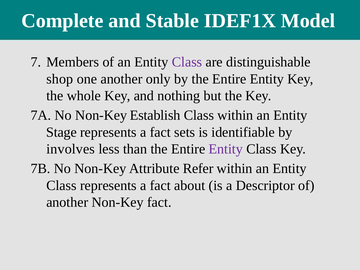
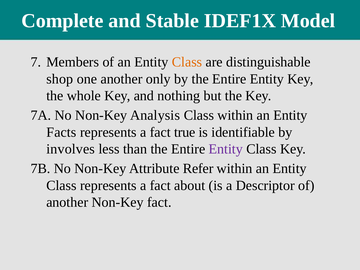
Class at (187, 62) colour: purple -> orange
Establish: Establish -> Analysis
Stage: Stage -> Facts
sets: sets -> true
